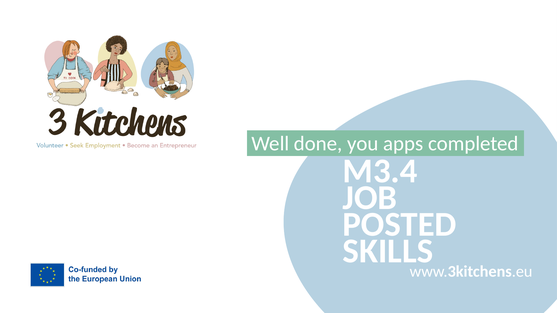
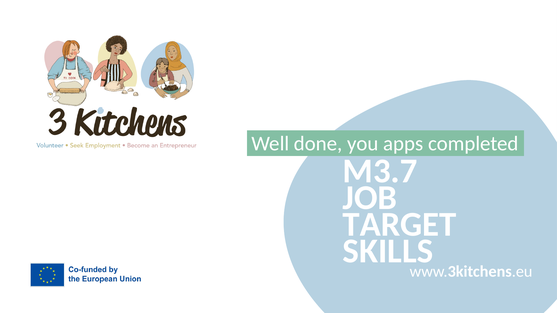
M3.4: M3.4 -> M3.7
POSTED: POSTED -> TARGET
